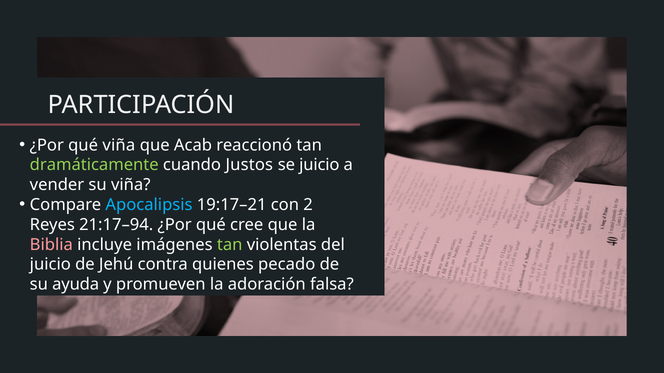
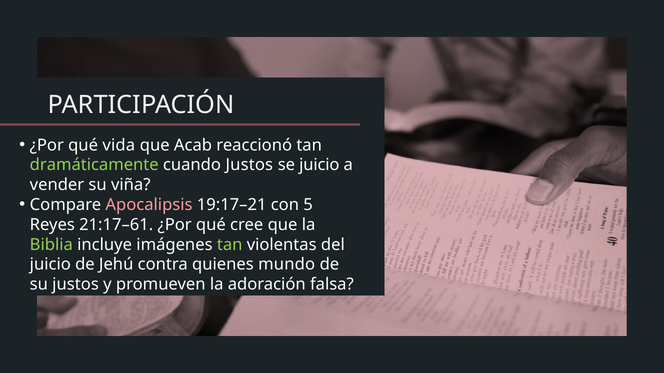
qué viña: viña -> vida
Apocalipsis colour: light blue -> pink
2: 2 -> 5
21:17–94: 21:17–94 -> 21:17–61
Biblia colour: pink -> light green
pecado: pecado -> mundo
su ayuda: ayuda -> justos
